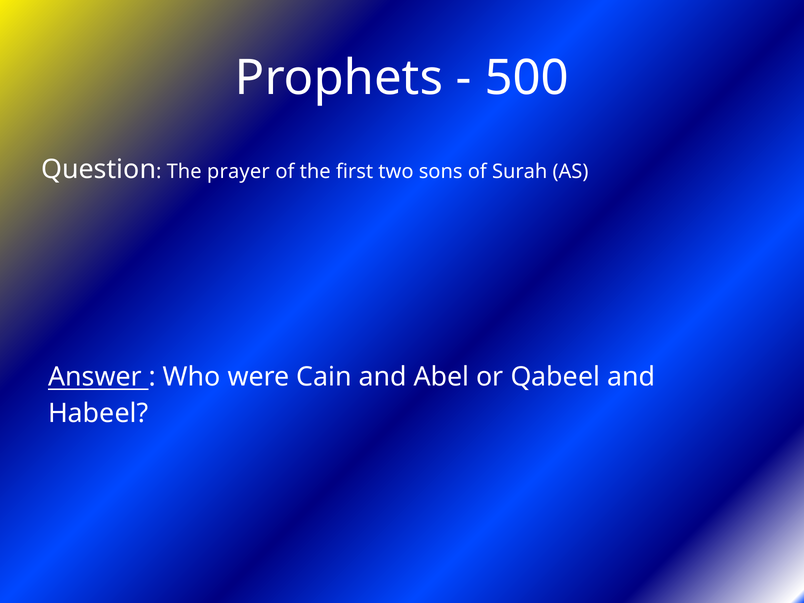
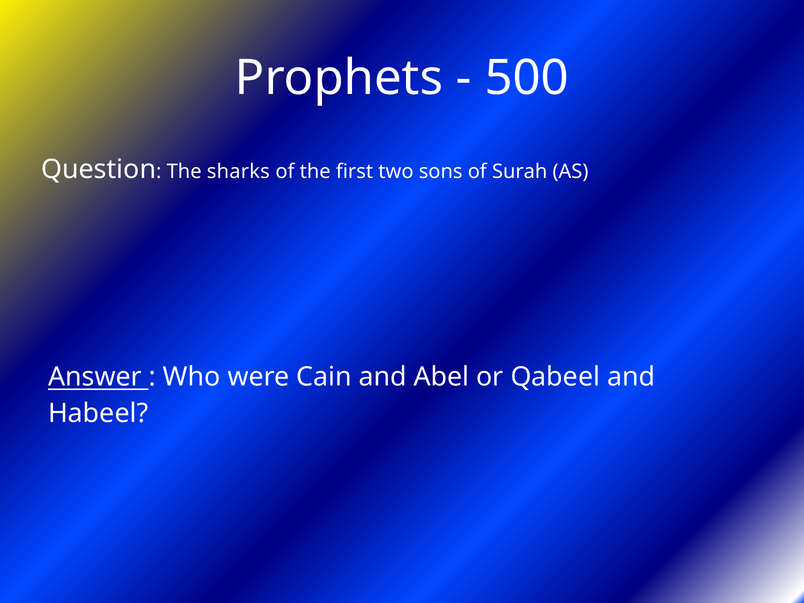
prayer: prayer -> sharks
